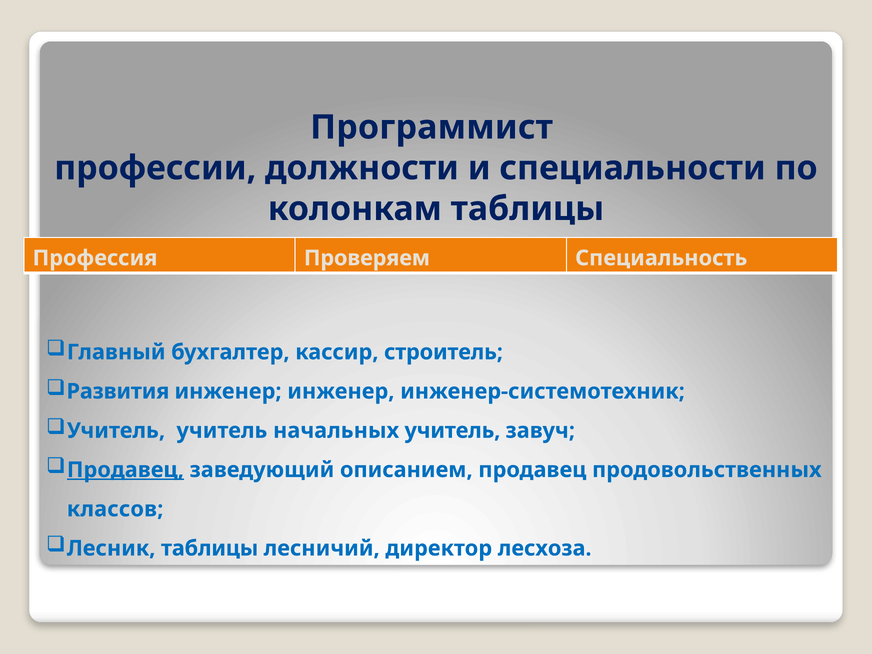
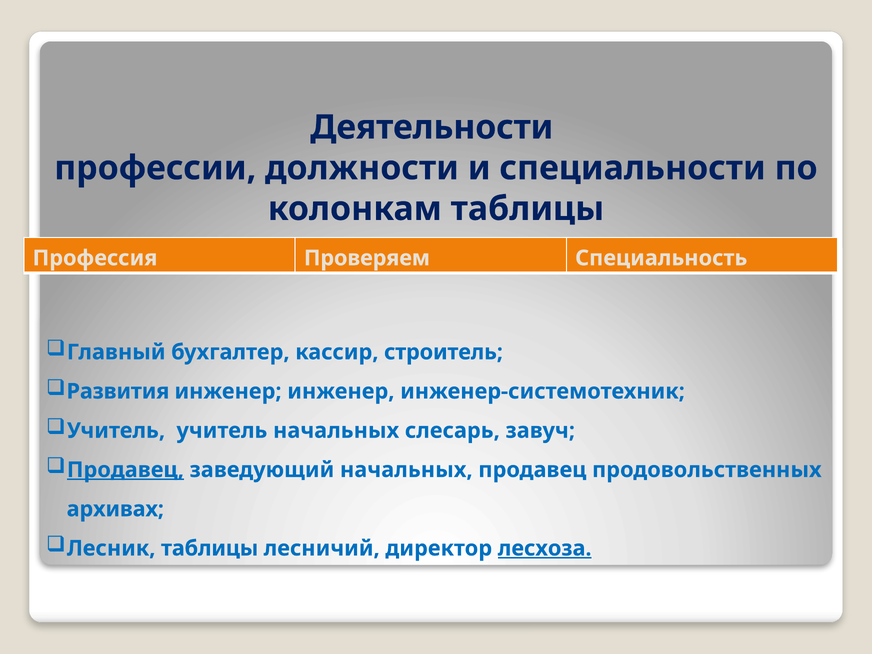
Программист: Программист -> Деятельности
начальных учитель: учитель -> слесарь
заведующий описанием: описанием -> начальных
классов: классов -> архивах
лесхоза underline: none -> present
